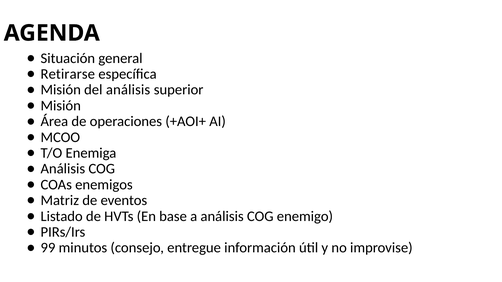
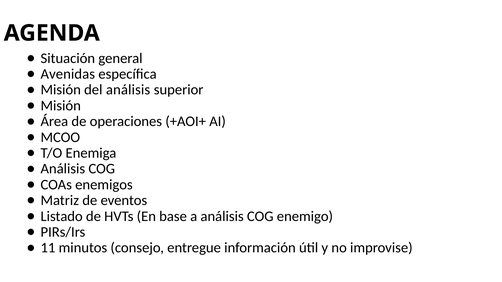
Retirarse: Retirarse -> Avenidas
99: 99 -> 11
